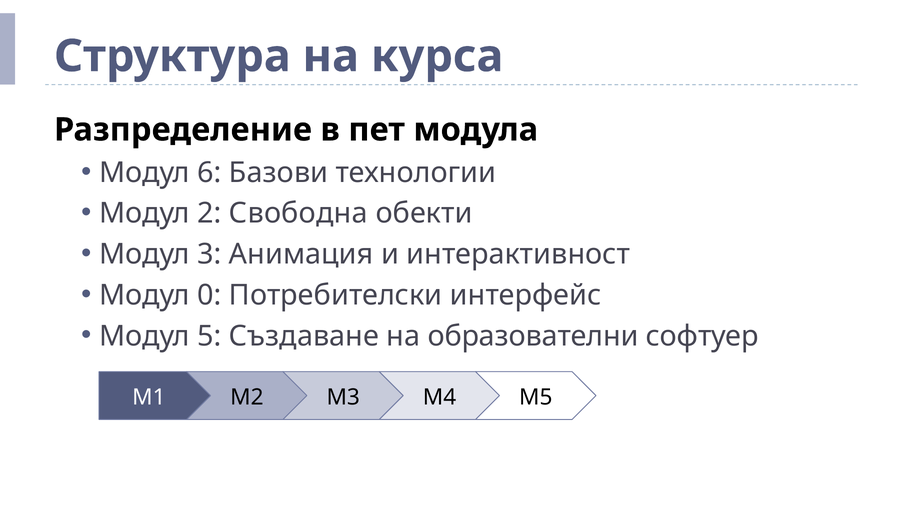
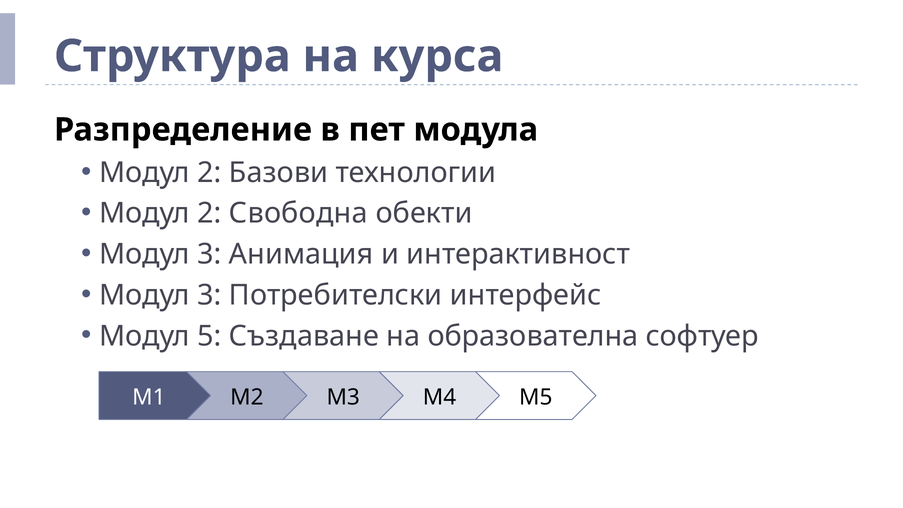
6 at (209, 173): 6 -> 2
0 at (209, 295): 0 -> 3
образователни: образователни -> образователна
